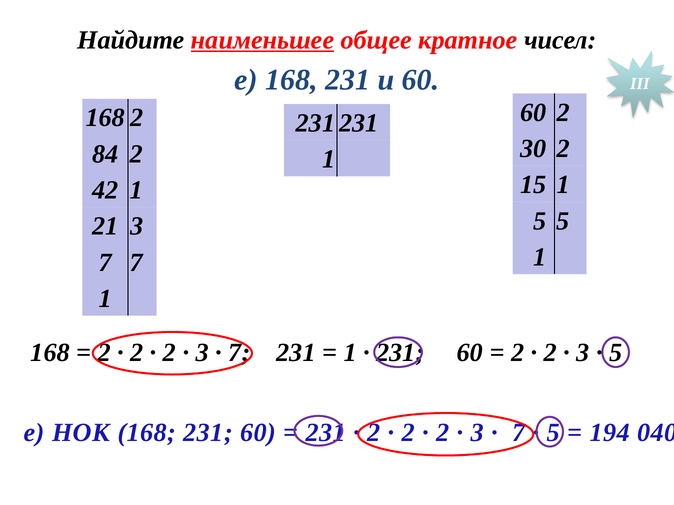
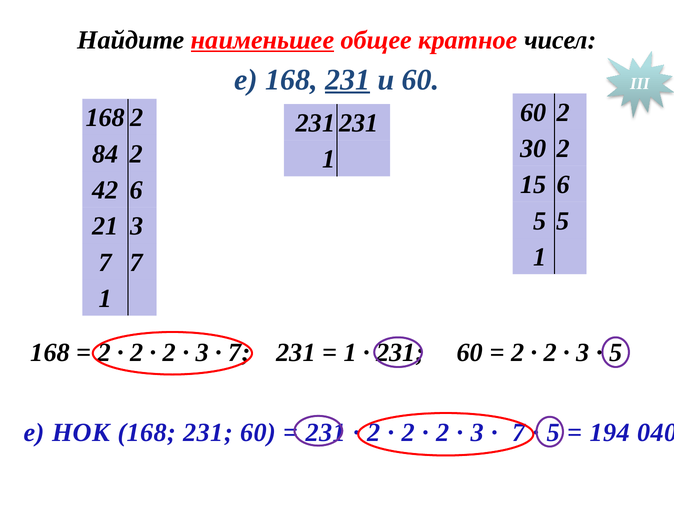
231 at (348, 80) underline: none -> present
15 1: 1 -> 6
42 1: 1 -> 6
